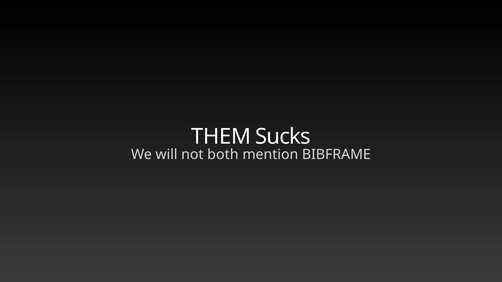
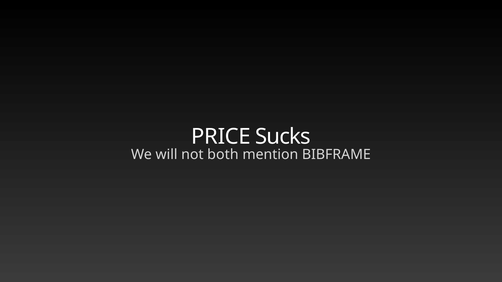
THEM: THEM -> PRICE
